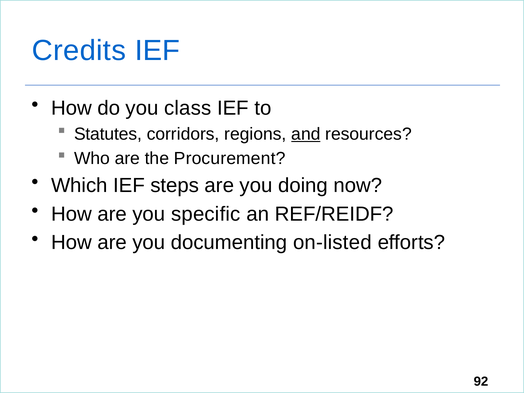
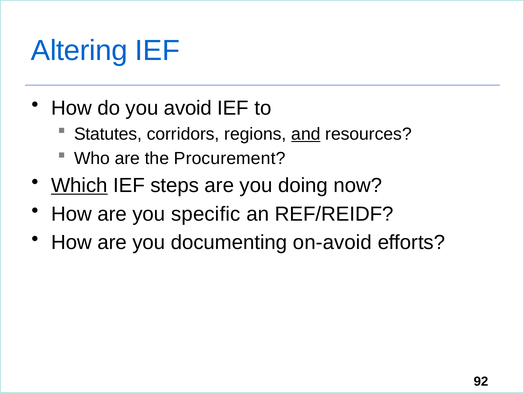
Credits: Credits -> Altering
class: class -> avoid
Which underline: none -> present
on-listed: on-listed -> on-avoid
